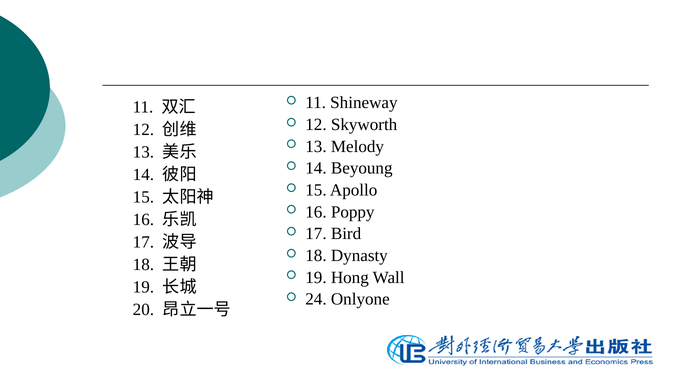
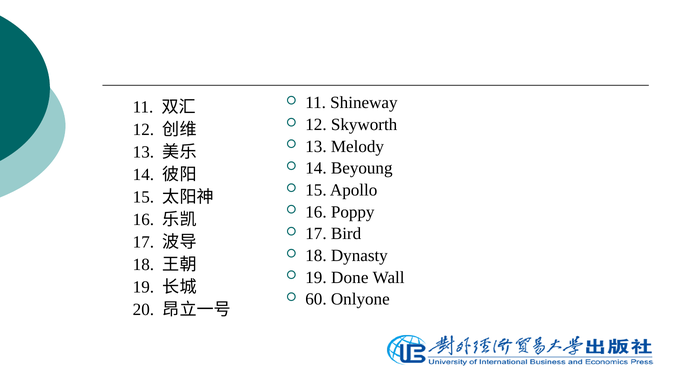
Hong: Hong -> Done
24: 24 -> 60
